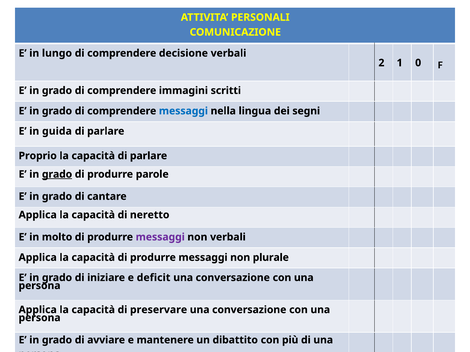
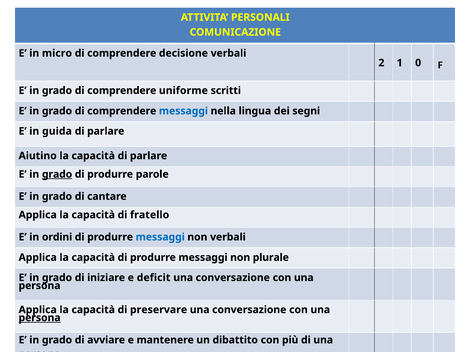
lungo: lungo -> micro
immagini: immagini -> uniforme
Proprio: Proprio -> Aiutino
neretto: neretto -> fratello
molto: molto -> ordini
messaggi at (160, 237) colour: purple -> blue
persona at (40, 318) underline: none -> present
